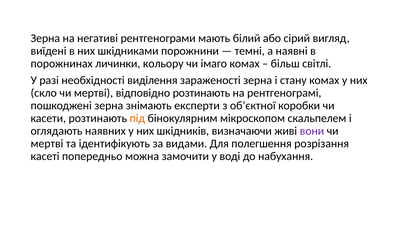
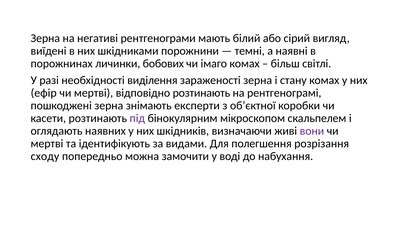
кольору: кольору -> бобових
скло: скло -> ефір
під colour: orange -> purple
касеті: касеті -> сходу
